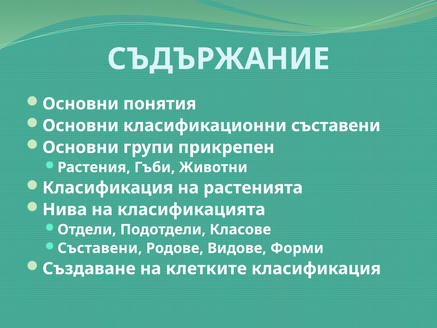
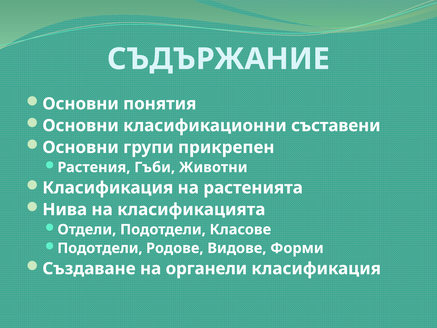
Съставени at (100, 248): Съставени -> Подотдели
клетките: клетките -> органели
